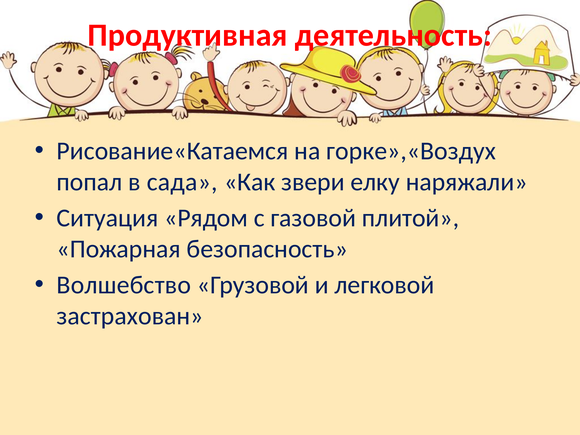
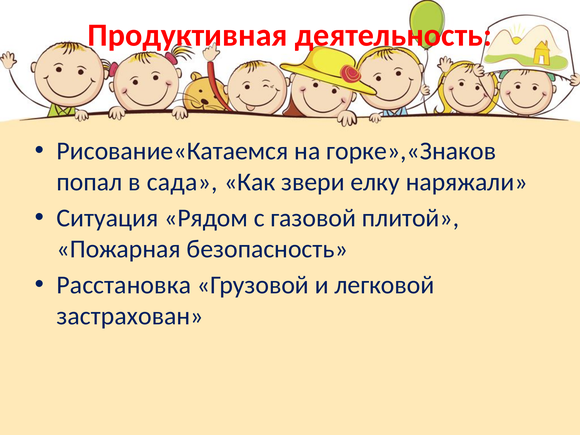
горке»,«Воздух: горке»,«Воздух -> горке»,«Знаков
Волшебство: Волшебство -> Расстановка
